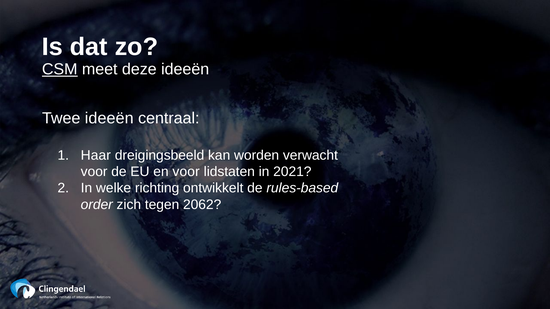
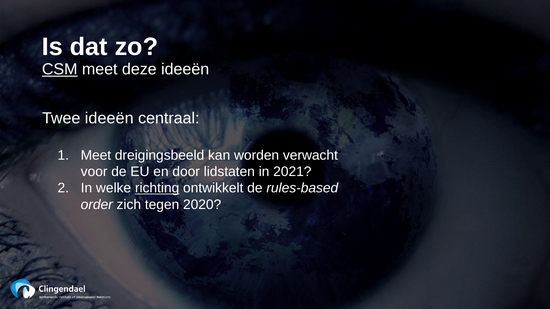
Haar at (96, 155): Haar -> Meet
en voor: voor -> door
richting underline: none -> present
2062: 2062 -> 2020
